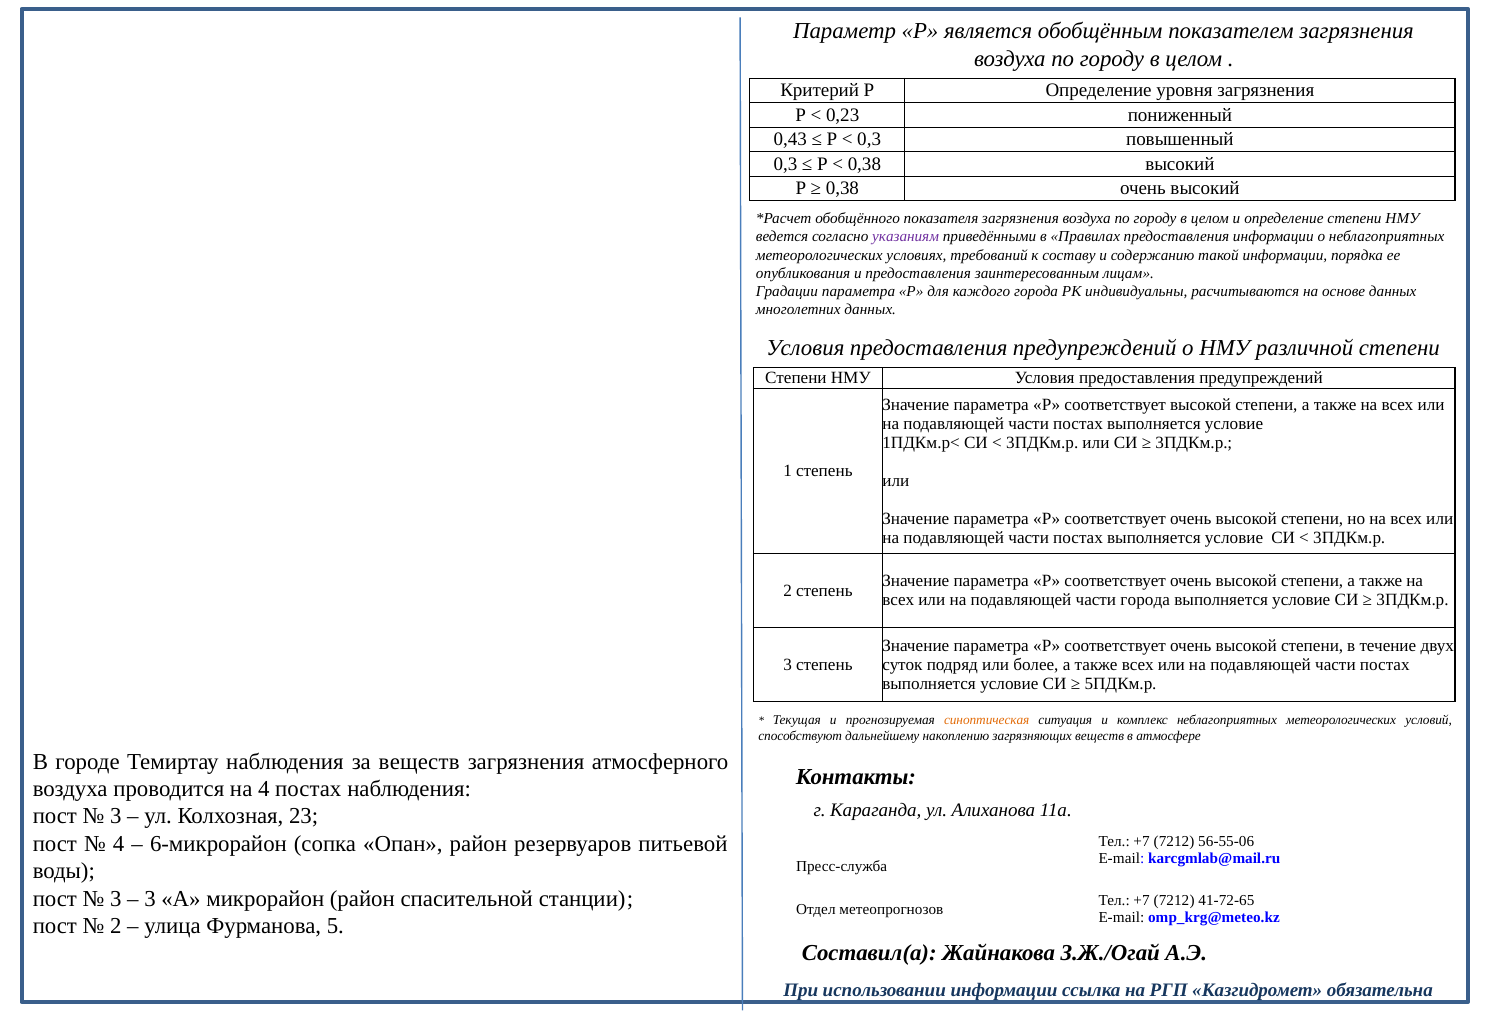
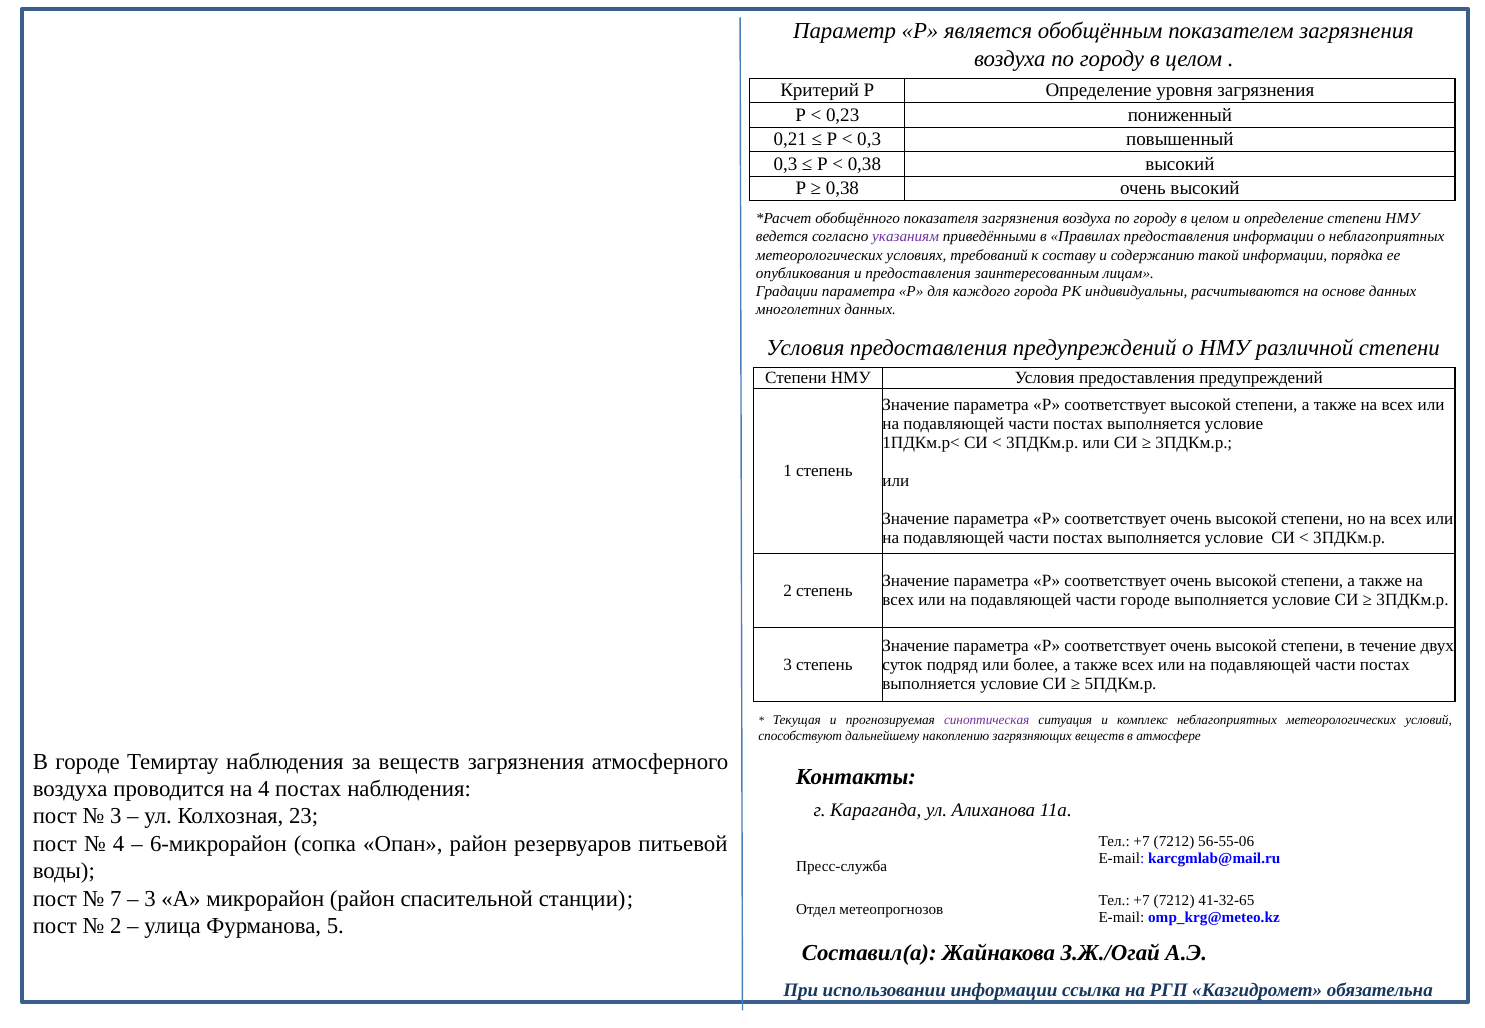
0,43: 0,43 -> 0,21
части города: города -> городе
синоптическая colour: orange -> purple
3 at (116, 899): 3 -> 7
41-72-65: 41-72-65 -> 41-32-65
